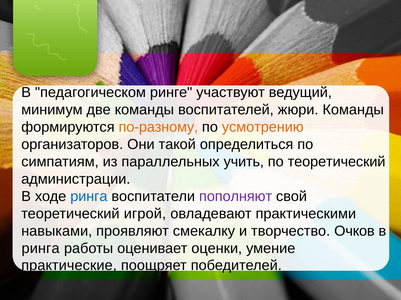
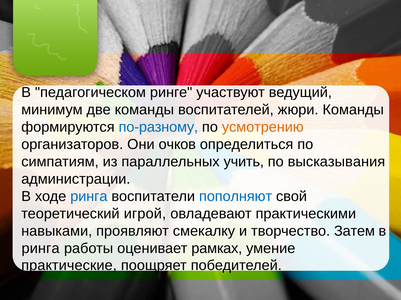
по-разному colour: orange -> blue
такой: такой -> очков
по теоретический: теоретический -> высказывания
пополняют colour: purple -> blue
Очков: Очков -> Затем
оценки: оценки -> рамках
